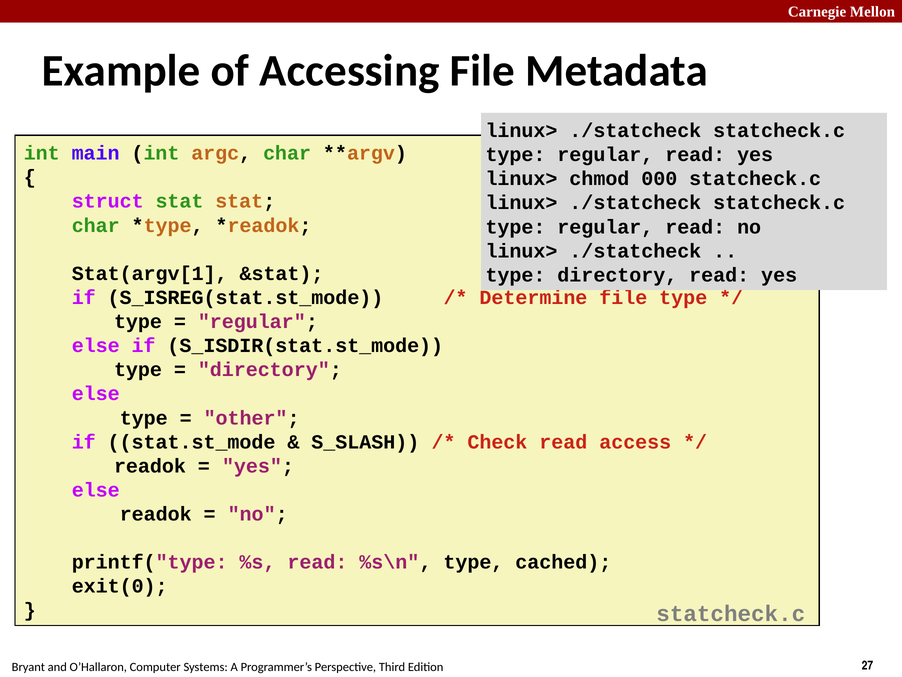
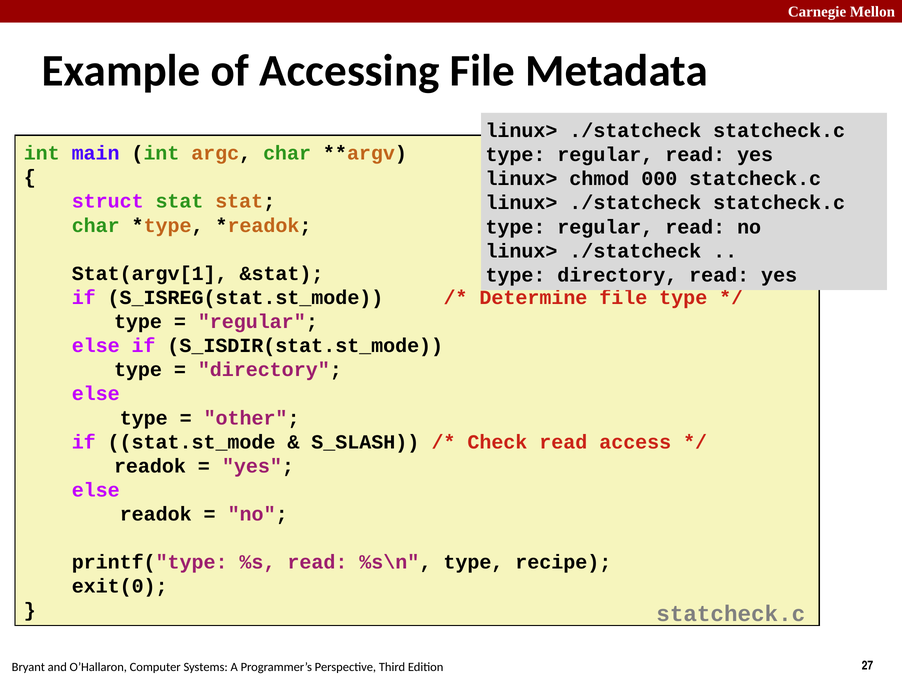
cached: cached -> recipe
